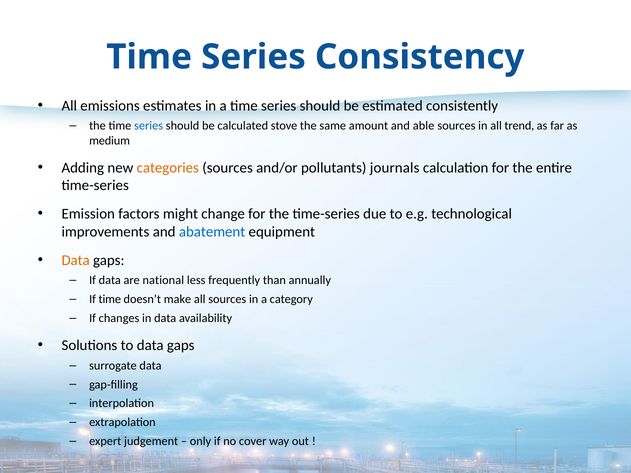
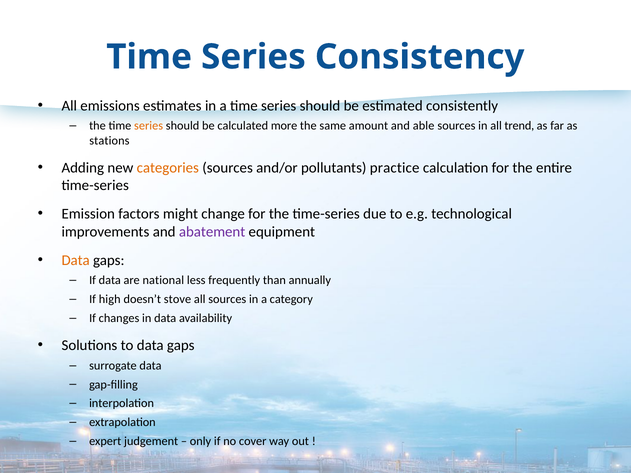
series at (149, 126) colour: blue -> orange
stove: stove -> more
medium: medium -> stations
journals: journals -> practice
abatement colour: blue -> purple
If time: time -> high
make: make -> stove
